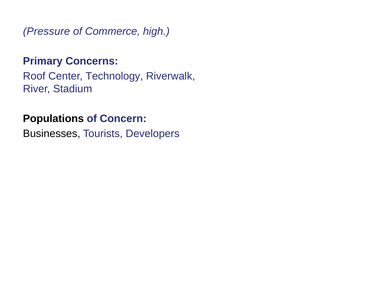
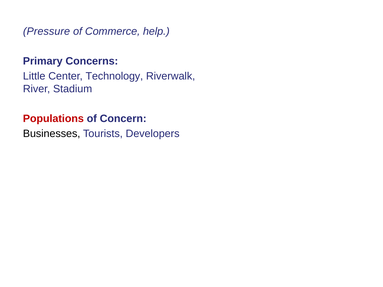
high: high -> help
Roof: Roof -> Little
Populations colour: black -> red
